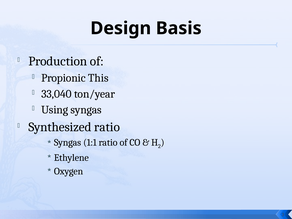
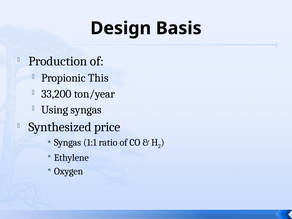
33,040: 33,040 -> 33,200
Synthesized ratio: ratio -> price
